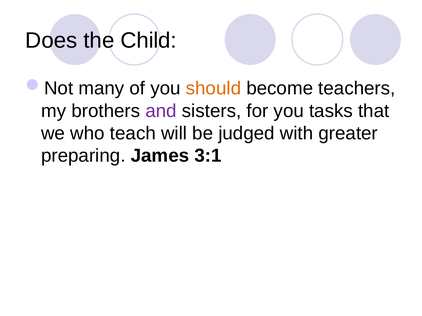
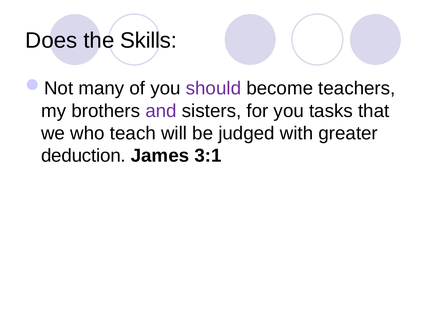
Child: Child -> Skills
should colour: orange -> purple
preparing: preparing -> deduction
